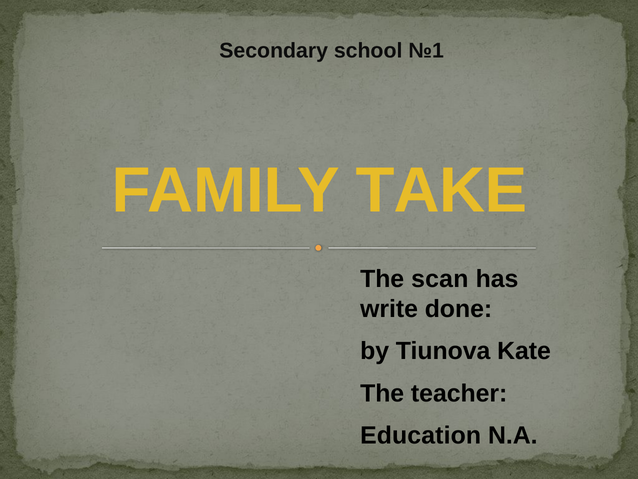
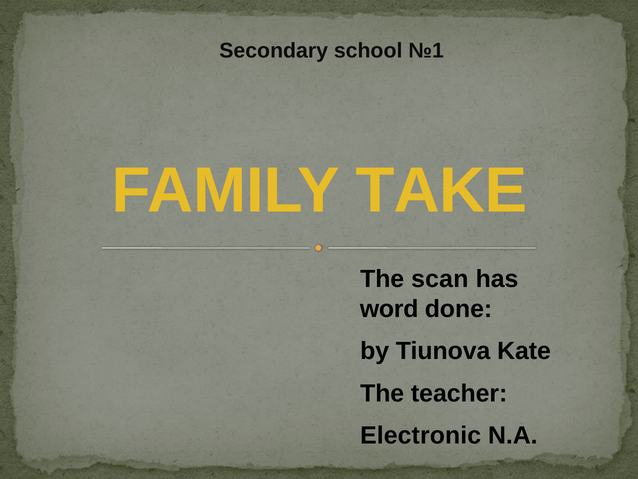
write: write -> word
Education: Education -> Electronic
